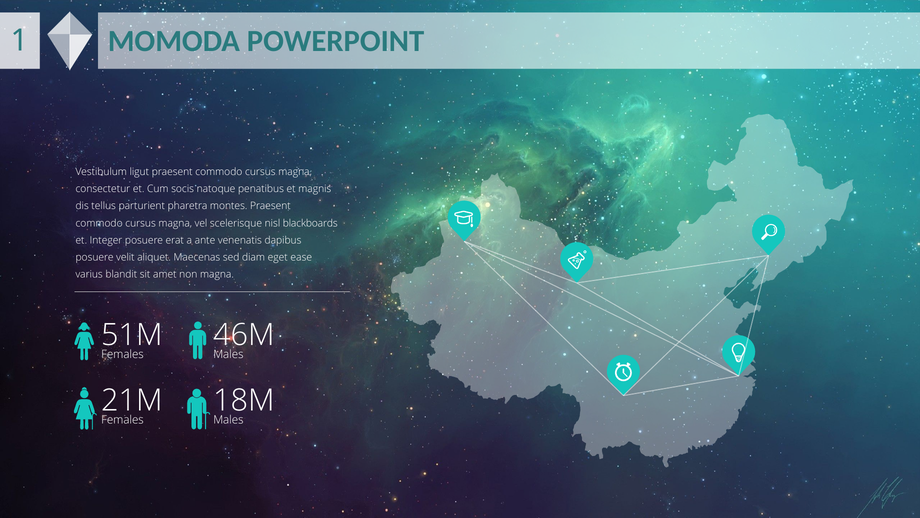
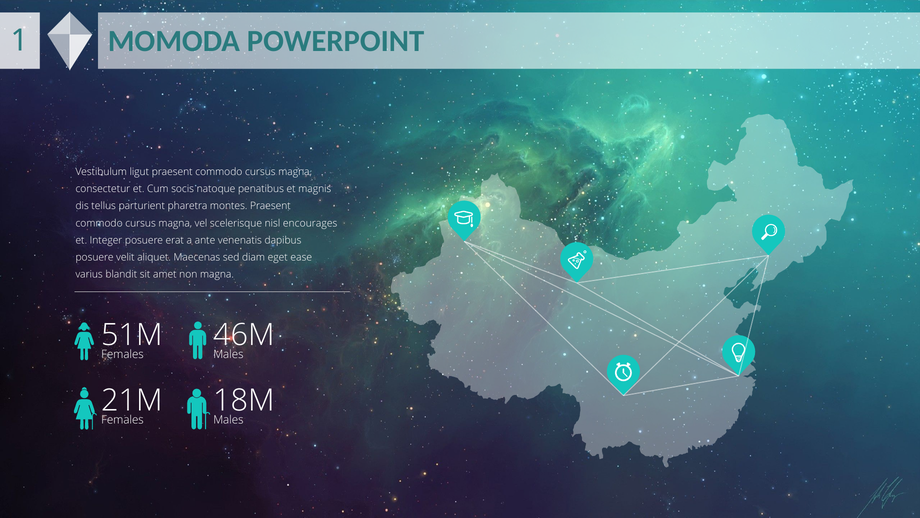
blackboards: blackboards -> encourages
